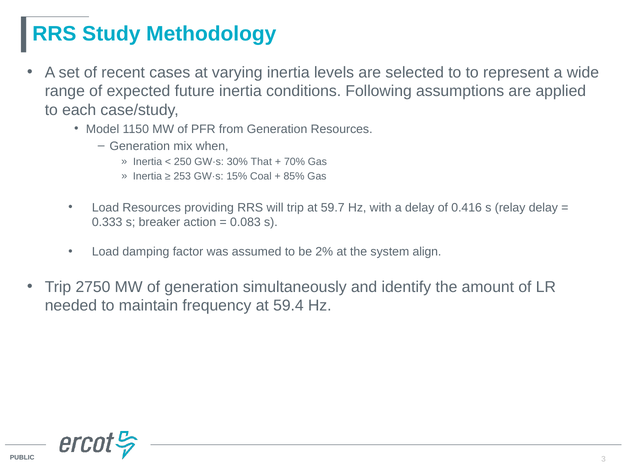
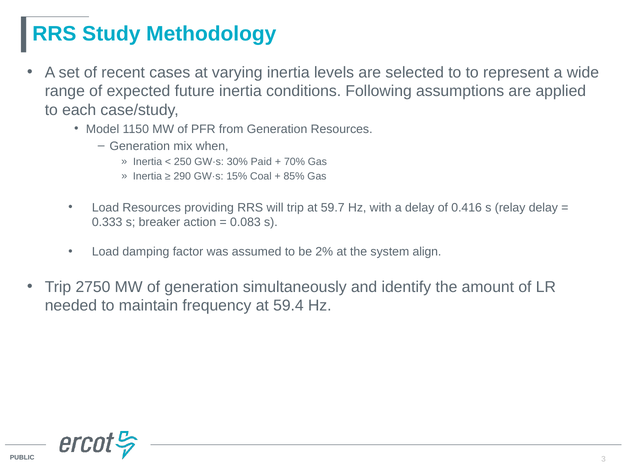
That: That -> Paid
253: 253 -> 290
